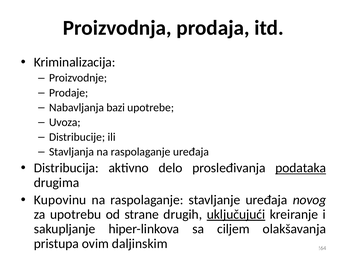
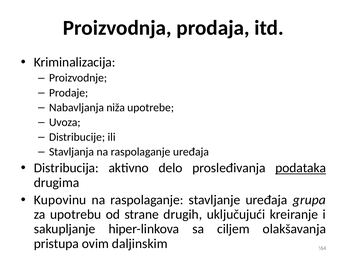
bazi: bazi -> niža
novog: novog -> grupa
uključujući underline: present -> none
